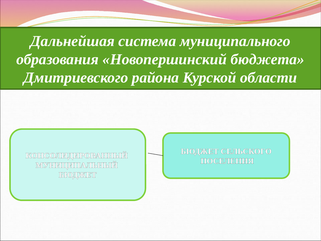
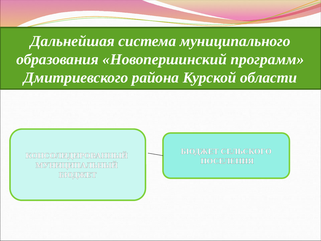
бюджета: бюджета -> программ
